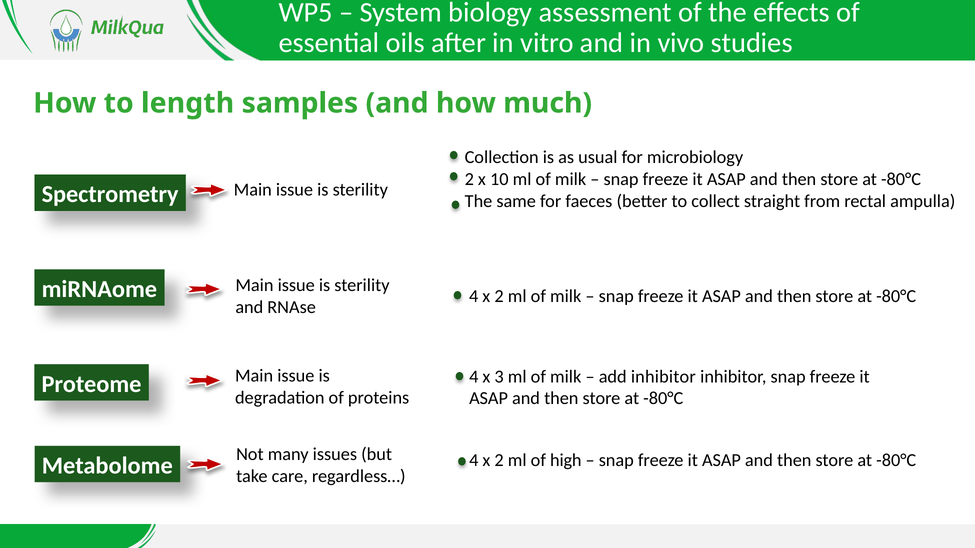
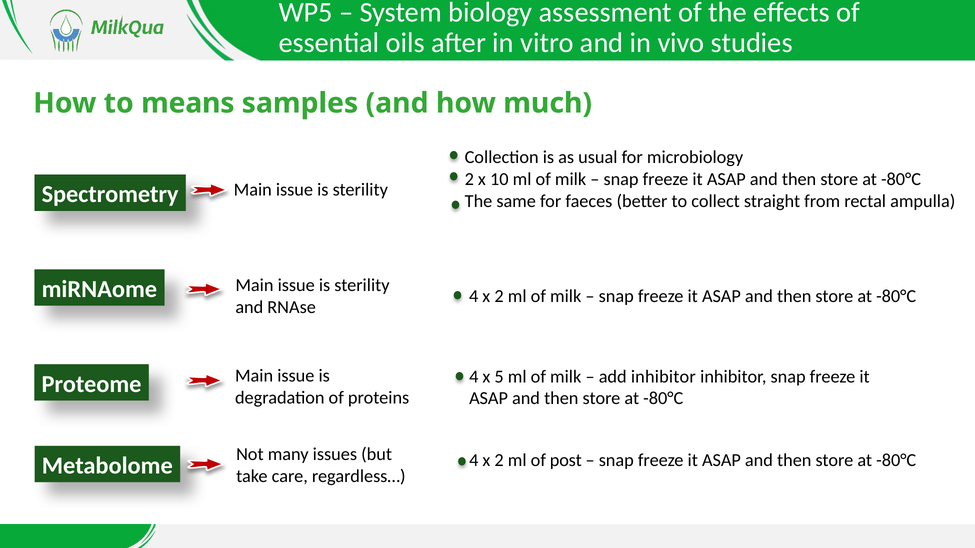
length: length -> means
3: 3 -> 5
high: high -> post
